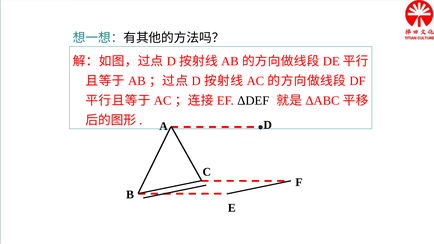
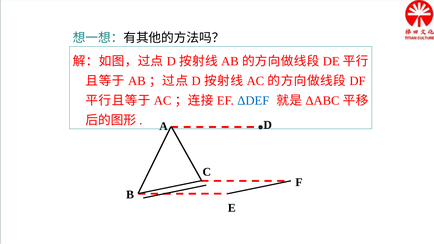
ΔDEF colour: black -> blue
